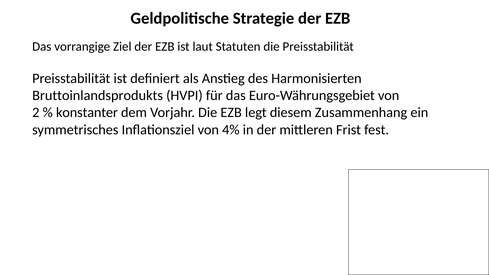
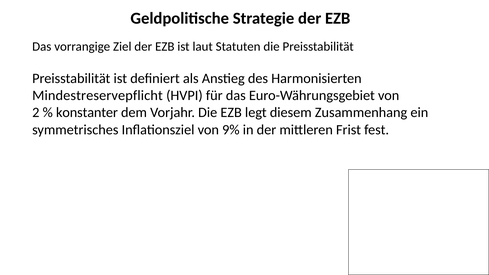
Bruttoinlandsprodukts: Bruttoinlandsprodukts -> Mindestreservepflicht
4%: 4% -> 9%
